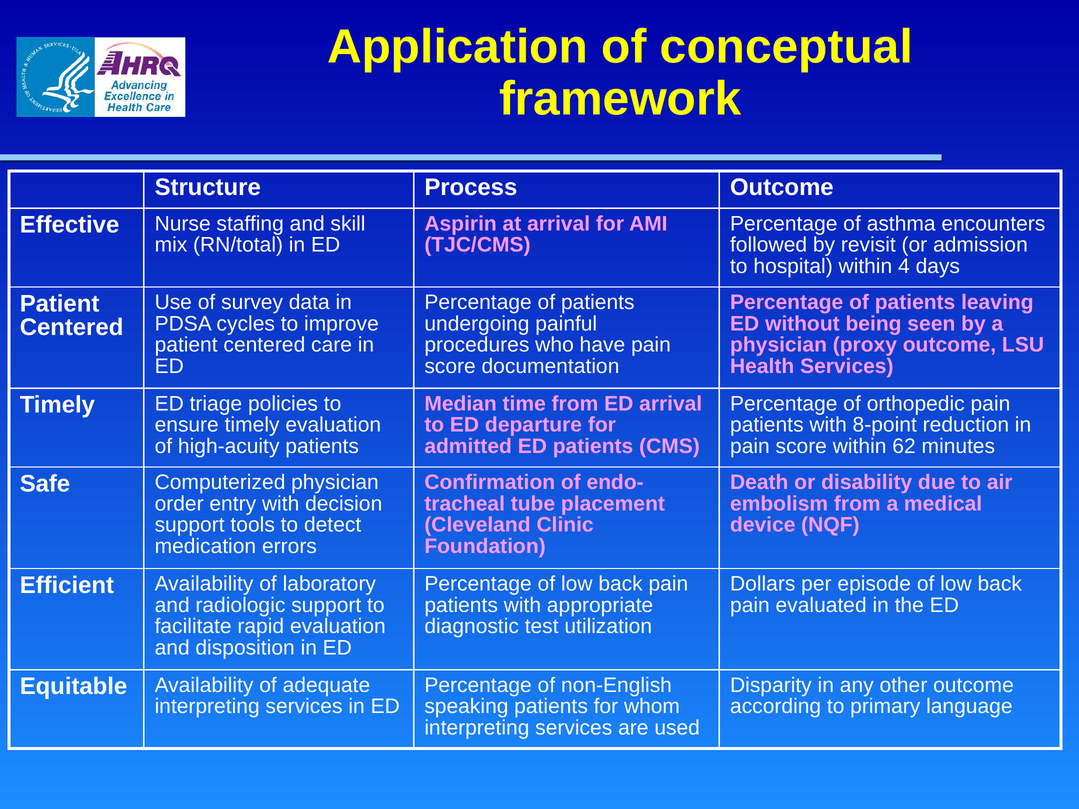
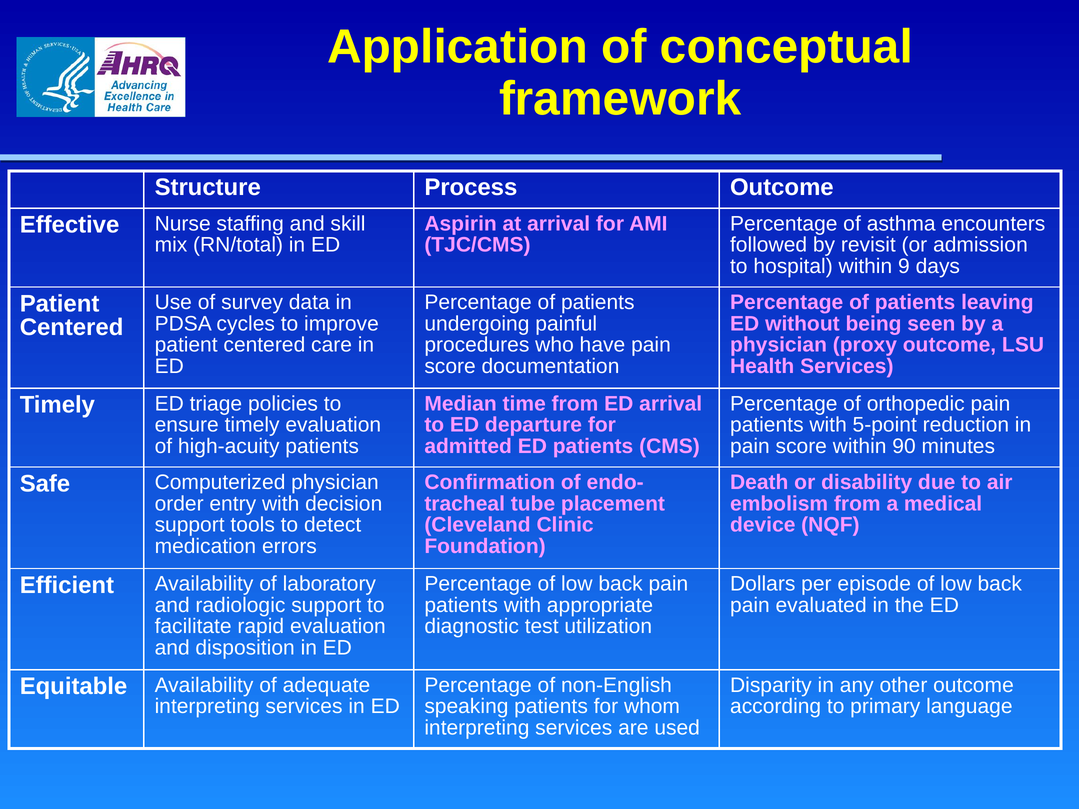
4: 4 -> 9
8-point: 8-point -> 5-point
62: 62 -> 90
